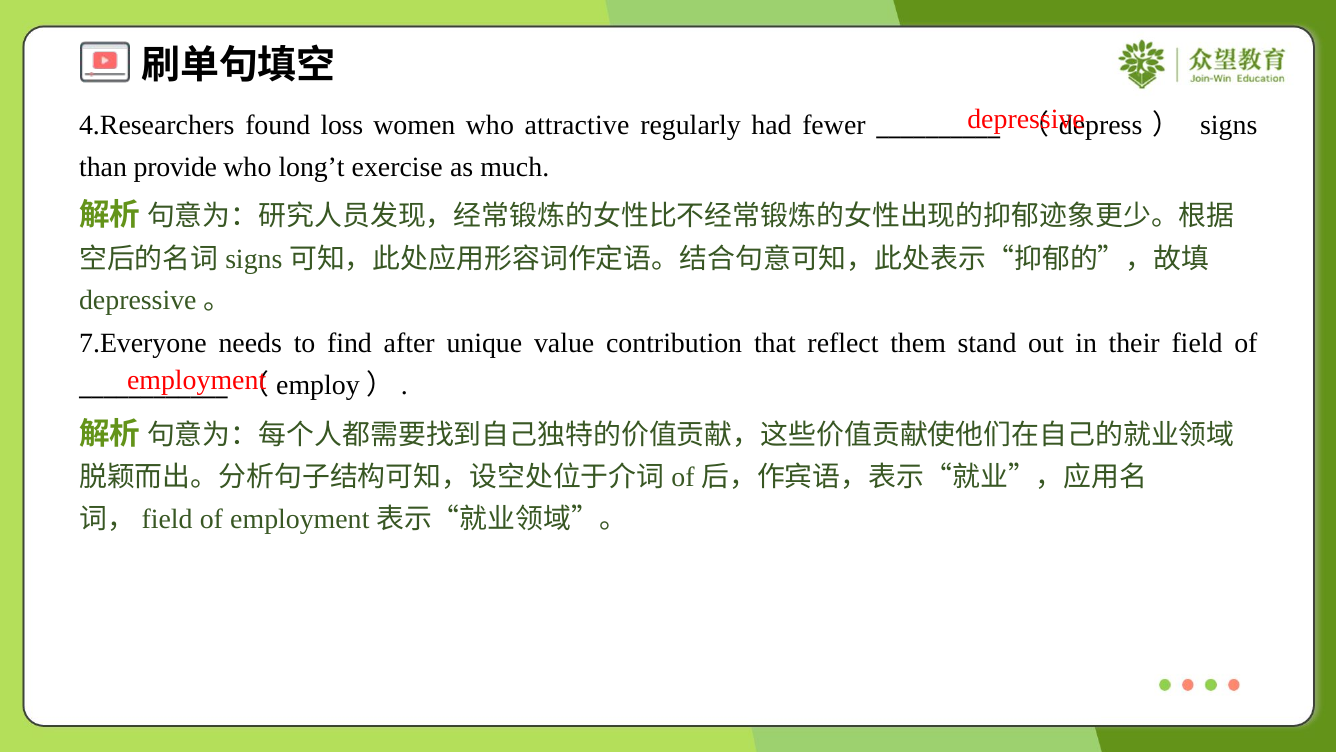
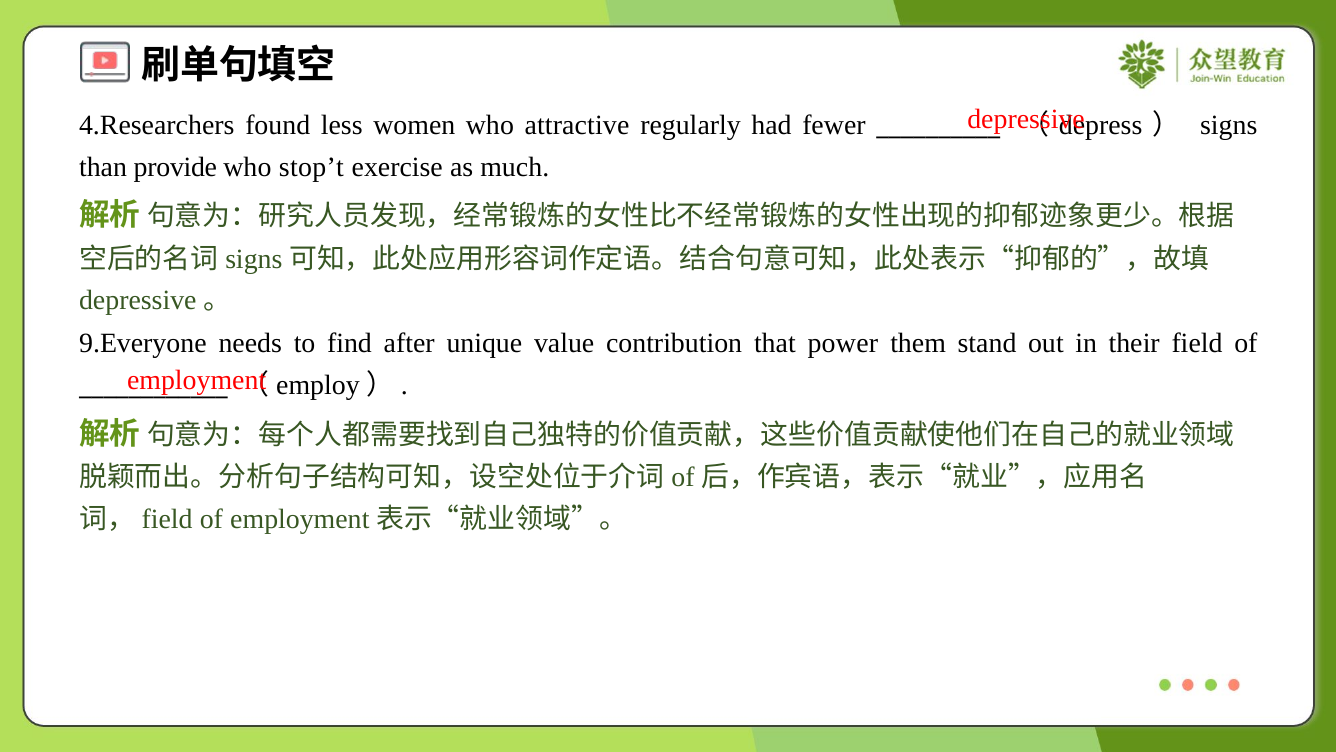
loss: loss -> less
long’t: long’t -> stop’t
7.Everyone: 7.Everyone -> 9.Everyone
reflect: reflect -> power
